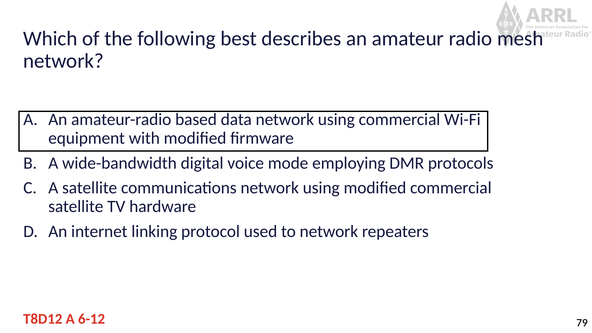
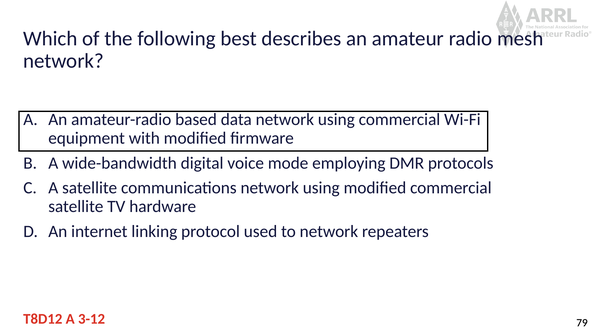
6-12: 6-12 -> 3-12
